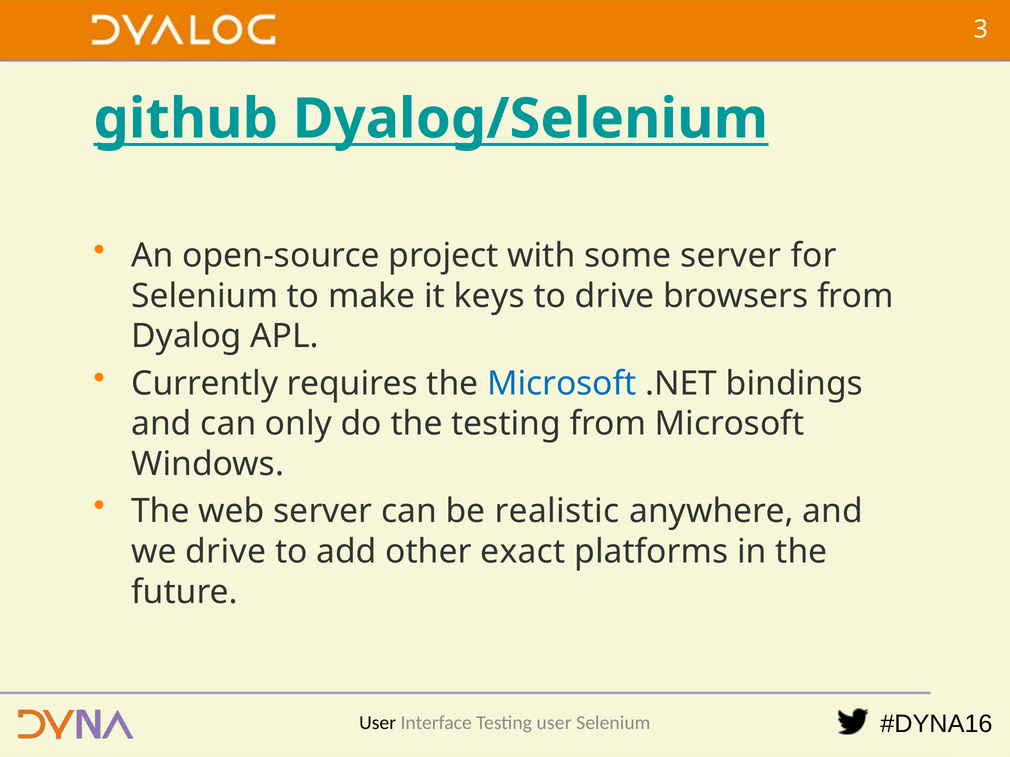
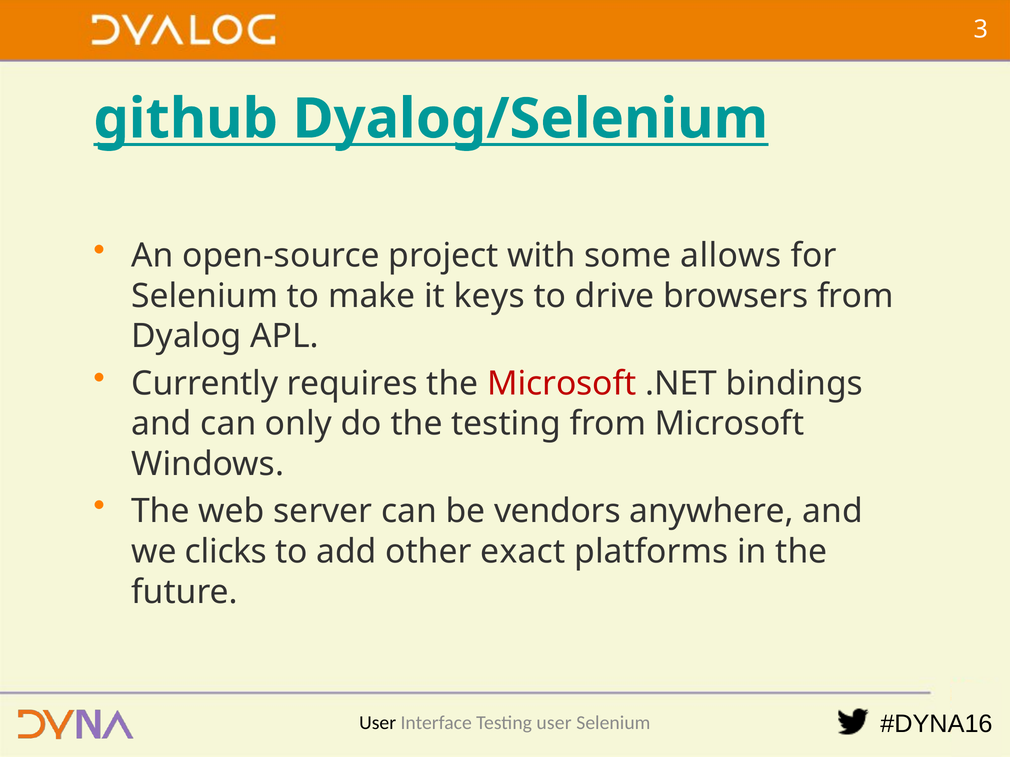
some server: server -> allows
Microsoft at (562, 384) colour: blue -> red
realistic: realistic -> vendors
we drive: drive -> clicks
